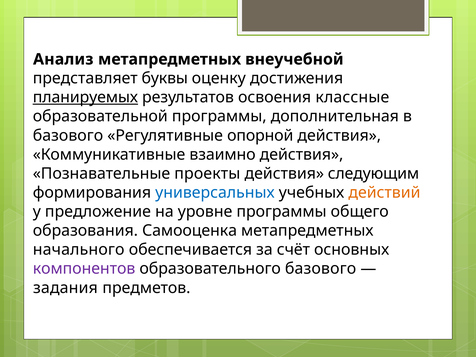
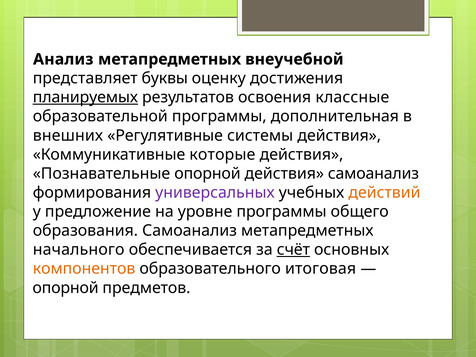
базового at (68, 135): базового -> внешних
опорной: опорной -> системы
взаимно: взаимно -> которые
Познавательные проекты: проекты -> опорной
действия следующим: следующим -> самоанализ
универсальных colour: blue -> purple
образования Самооценка: Самооценка -> Самоанализ
счёт underline: none -> present
компонентов colour: purple -> orange
образовательного базового: базового -> итоговая
задания at (65, 288): задания -> опорной
